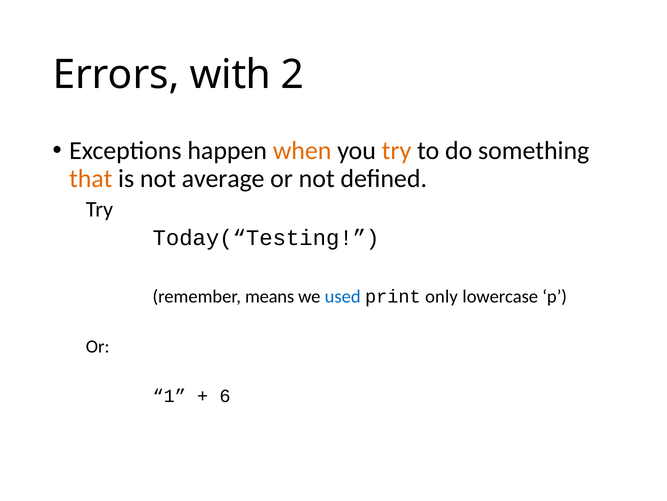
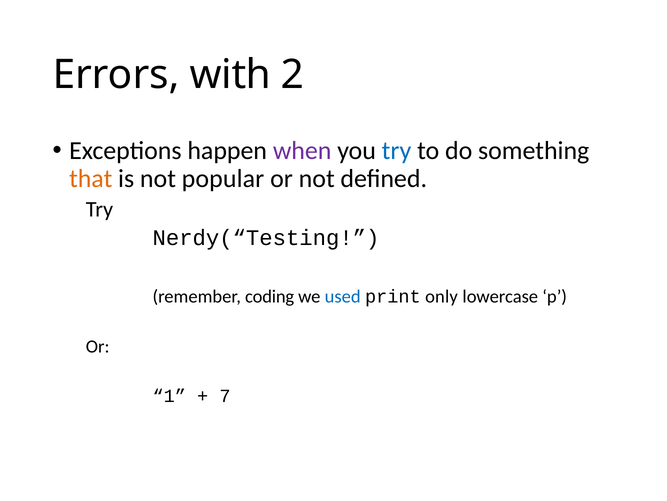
when colour: orange -> purple
try at (396, 150) colour: orange -> blue
average: average -> popular
Today(“Testing: Today(“Testing -> Nerdy(“Testing
means: means -> coding
6: 6 -> 7
